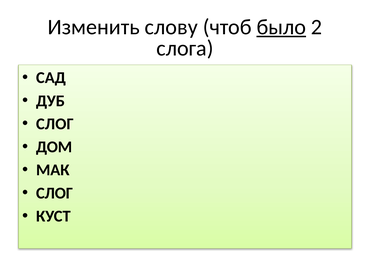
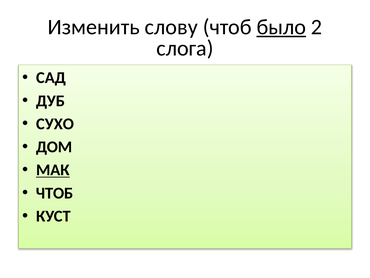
СЛОГ at (55, 124): СЛОГ -> СУХО
МАК underline: none -> present
СЛОГ at (55, 193): СЛОГ -> ЧТОБ
